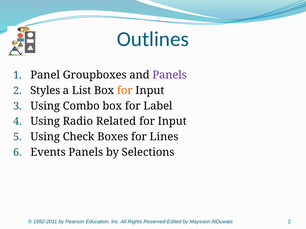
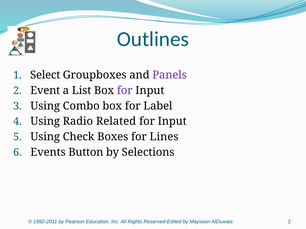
Panel: Panel -> Select
Styles: Styles -> Event
for at (125, 91) colour: orange -> purple
Events Panels: Panels -> Button
